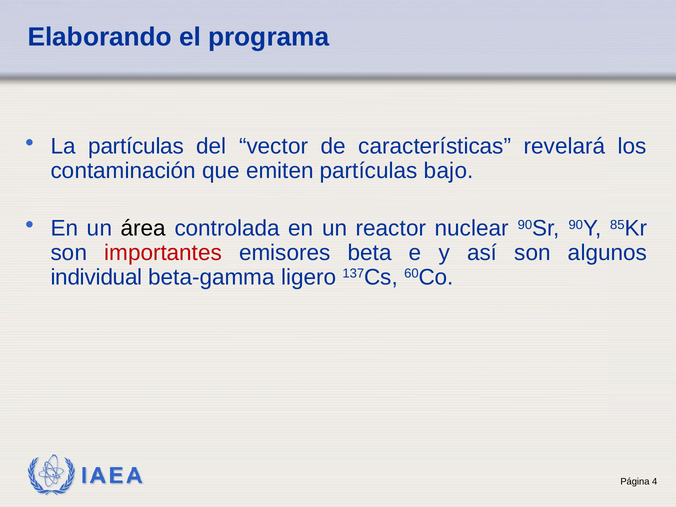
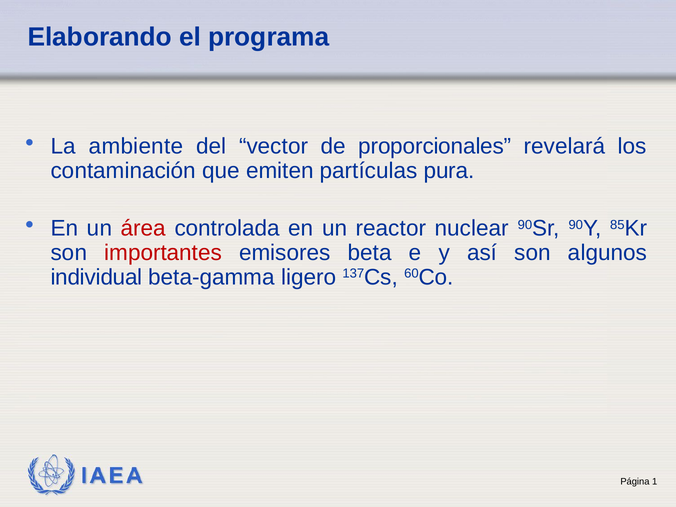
La partículas: partículas -> ambiente
características: características -> proporcionales
bajo: bajo -> pura
área colour: black -> red
4: 4 -> 1
